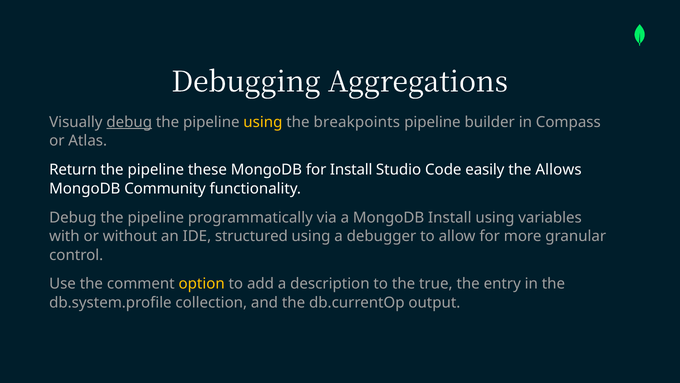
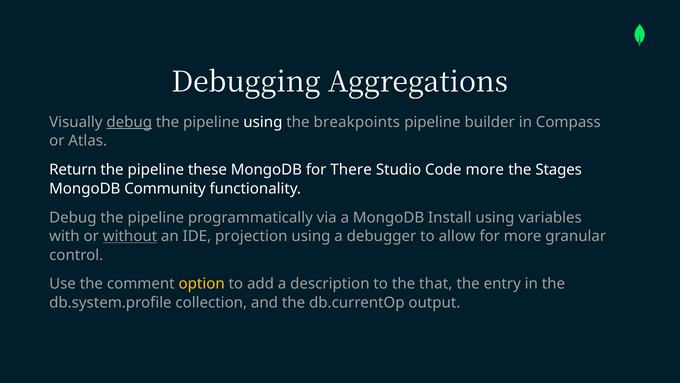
using at (263, 122) colour: yellow -> white
for Install: Install -> There
Code easily: easily -> more
Allows: Allows -> Stages
without underline: none -> present
structured: structured -> projection
true: true -> that
